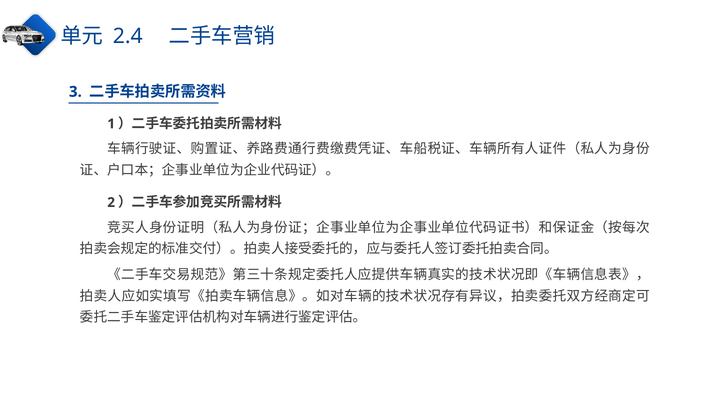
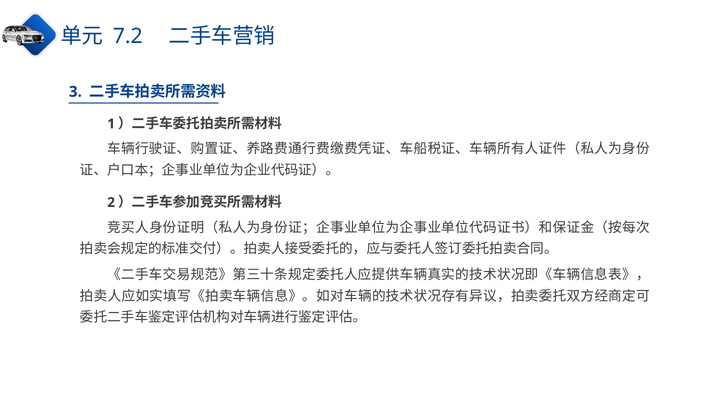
2.4: 2.4 -> 7.2
